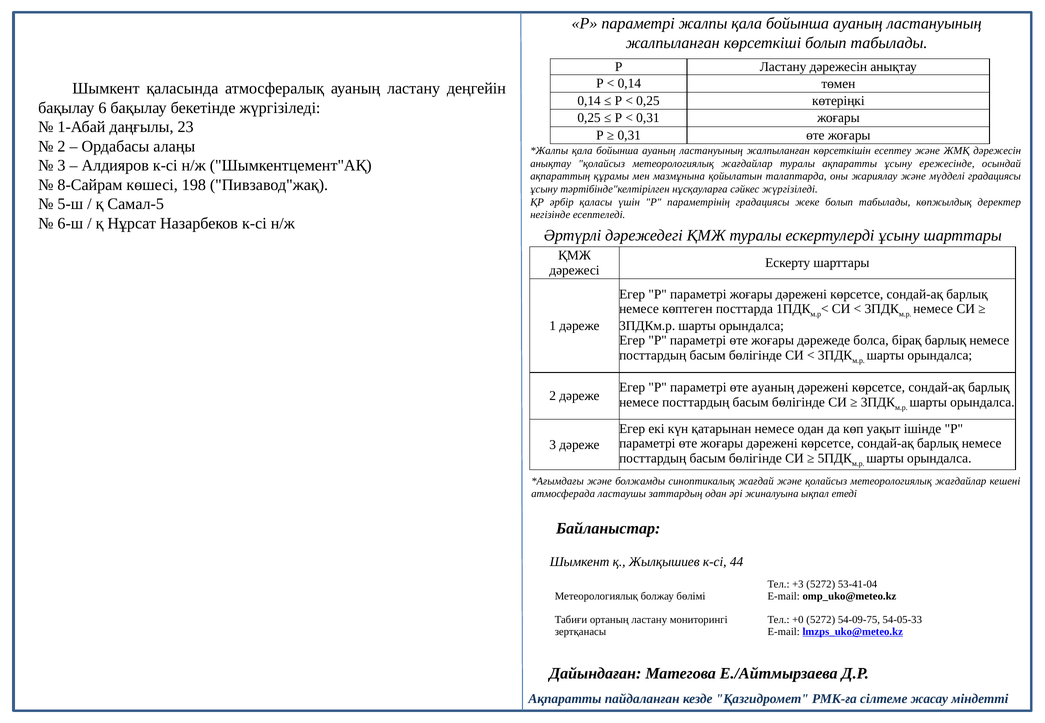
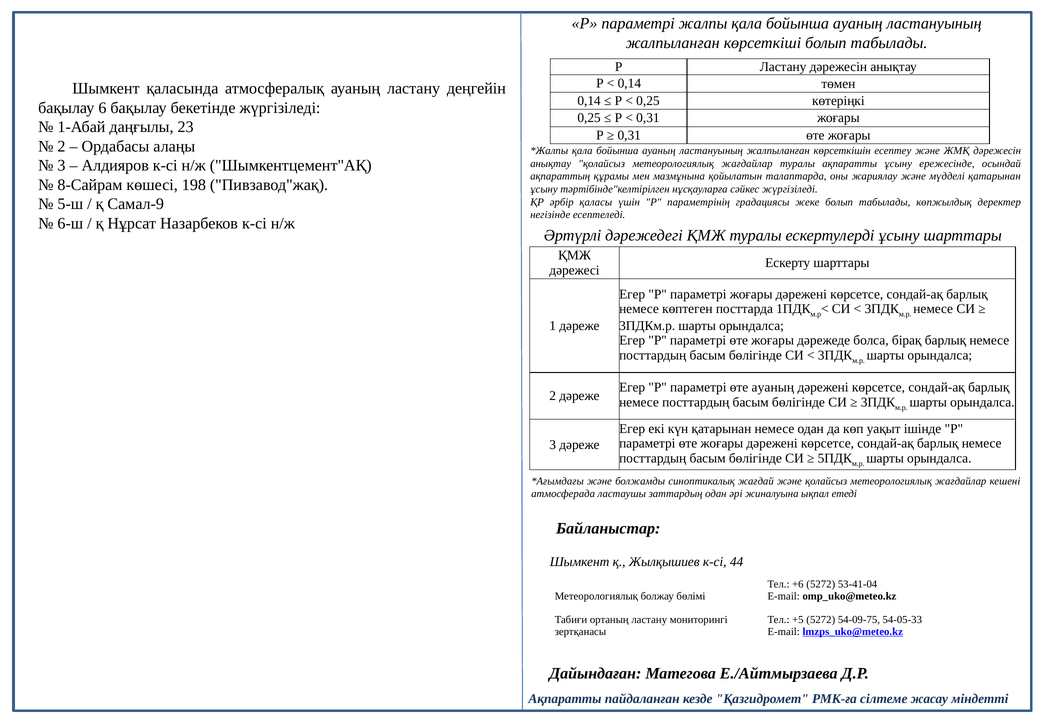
мүдделі градациясы: градациясы -> қатарынан
Самал-5: Самал-5 -> Самал-9
+3: +3 -> +6
+0: +0 -> +5
